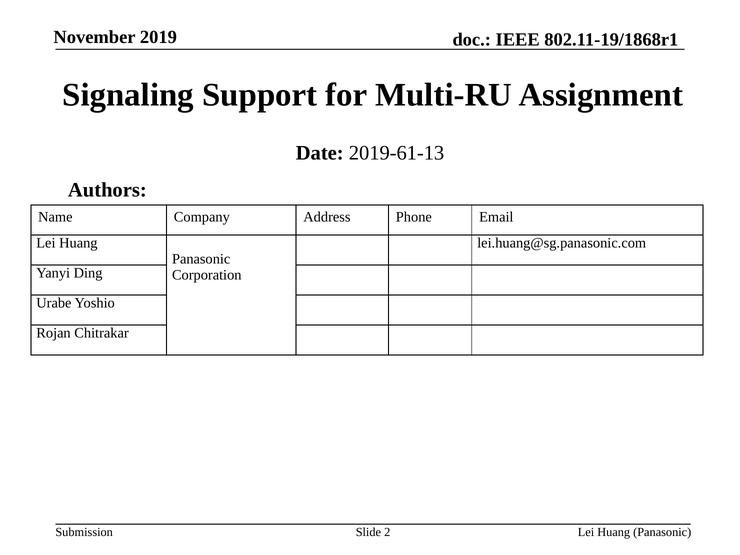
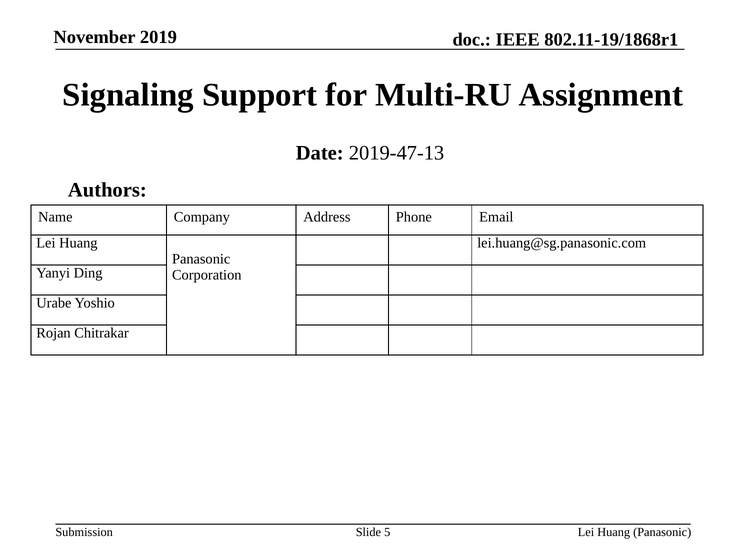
2019-61-13: 2019-61-13 -> 2019-47-13
2: 2 -> 5
